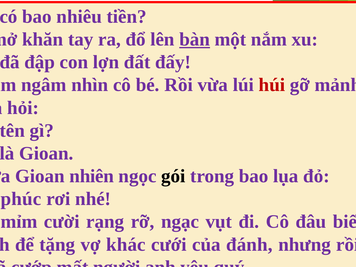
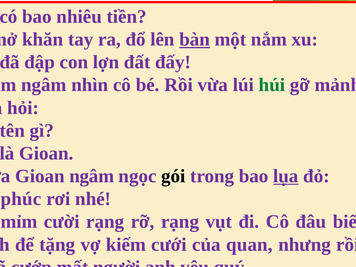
húi colour: red -> green
Gioan nhiên: nhiên -> ngâm
lụa underline: none -> present
rỡ ngạc: ngạc -> rạng
khác: khác -> kiếm
đánh: đánh -> quan
